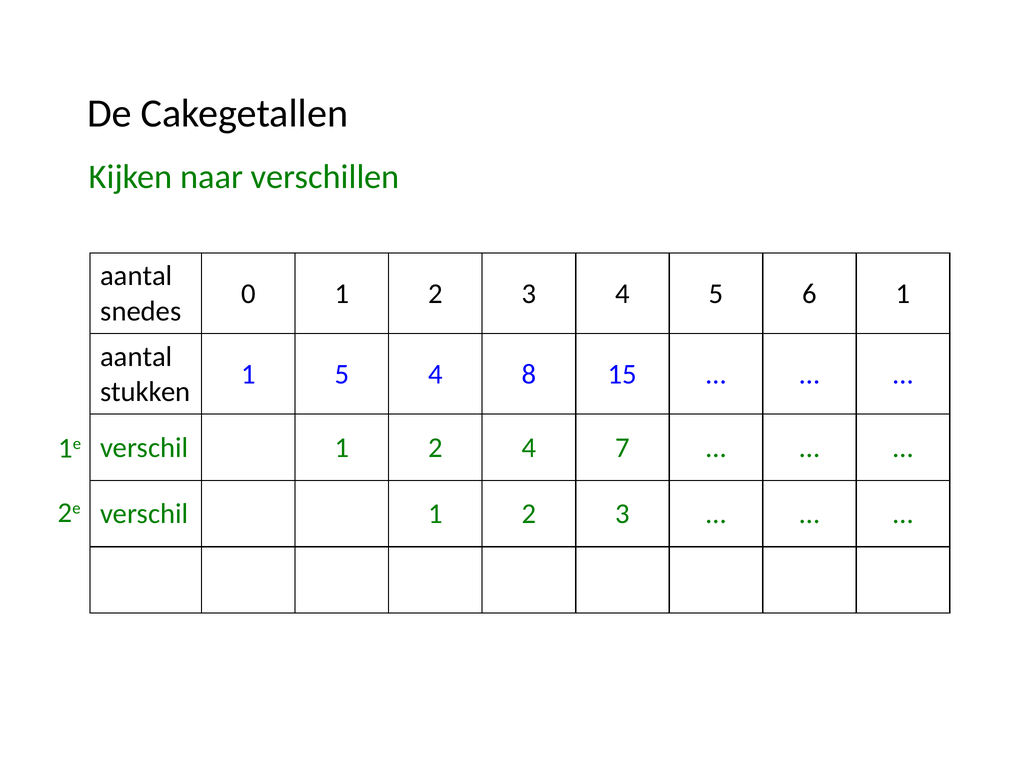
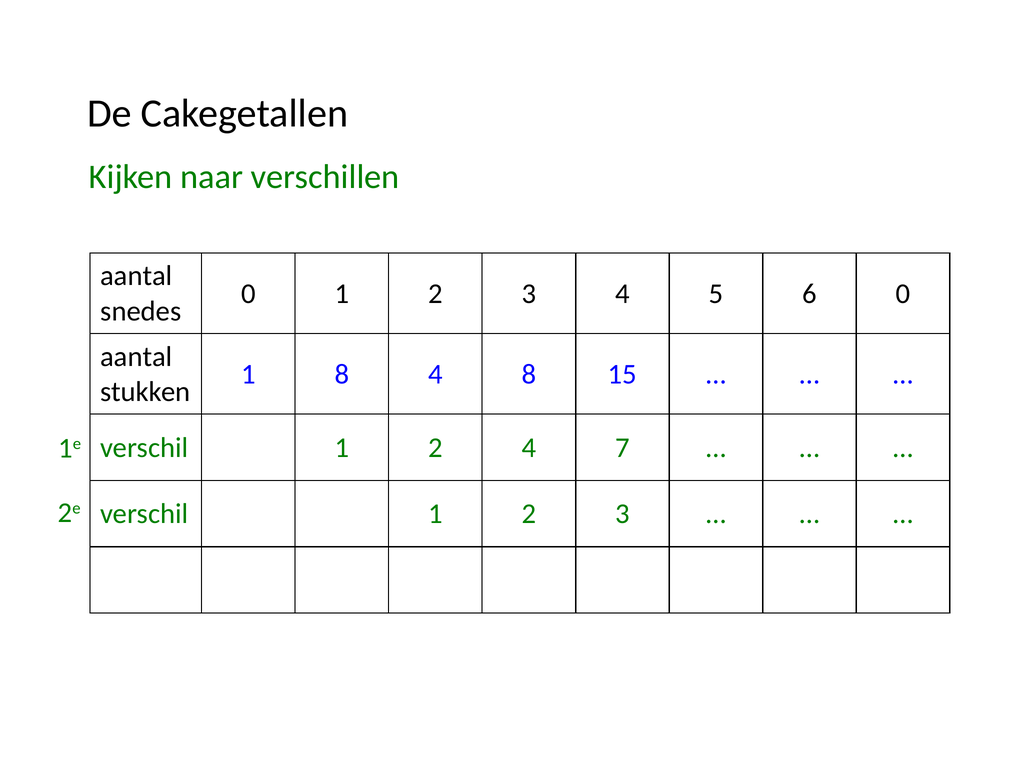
6 1: 1 -> 0
1 5: 5 -> 8
